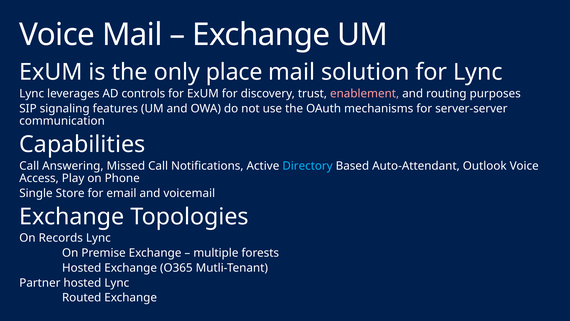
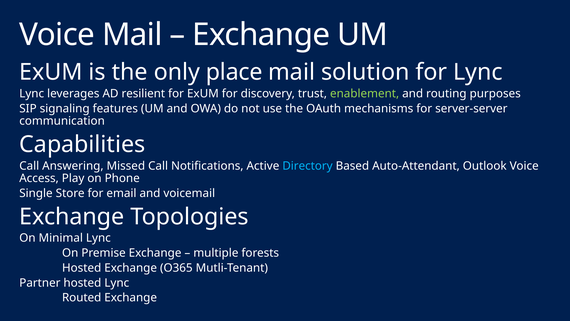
controls: controls -> resilient
enablement colour: pink -> light green
Records: Records -> Minimal
